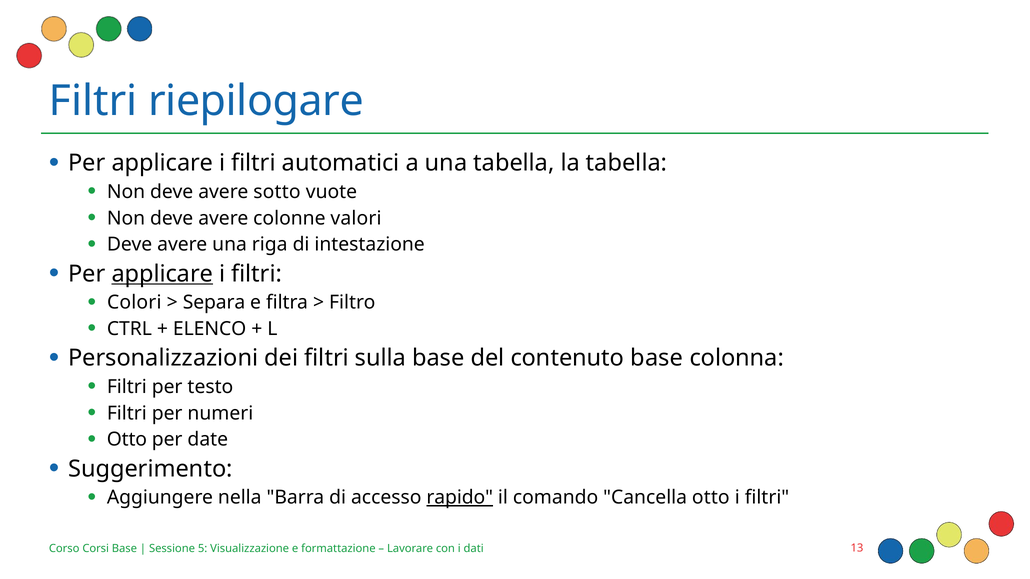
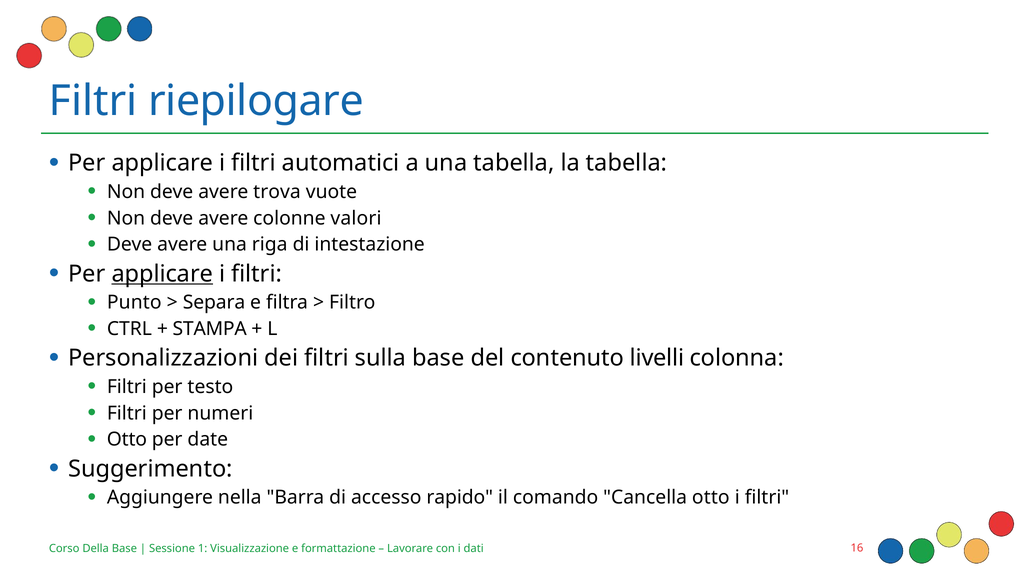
sotto: sotto -> trova
Colori: Colori -> Punto
ELENCO: ELENCO -> STAMPA
contenuto base: base -> livelli
rapido underline: present -> none
Corsi: Corsi -> Della
5: 5 -> 1
13: 13 -> 16
